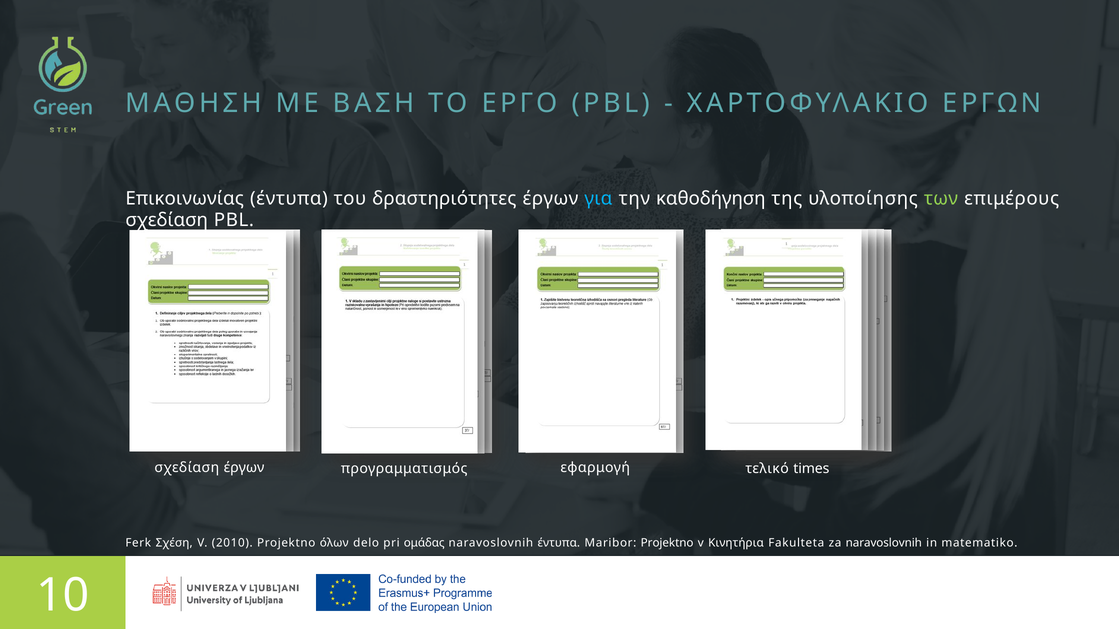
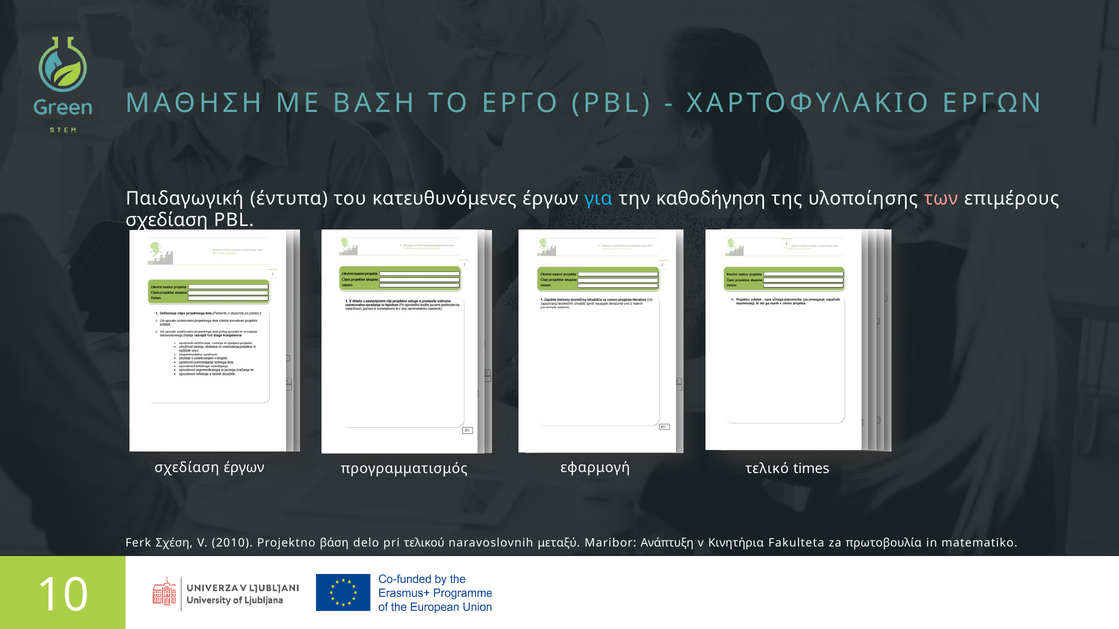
Επικοινωνίας: Επικοινωνίας -> Παιδαγωγική
δραστηριότητες: δραστηριότητες -> κατευθυνόμενες
των colour: light green -> pink
όλων: όλων -> βάση
ομάδας: ομάδας -> τελικού
naravoslovnih έντυπα: έντυπα -> μεταξύ
Maribor Projektno: Projektno -> Ανάπτυξη
za naravoslovnih: naravoslovnih -> πρωτοβουλία
